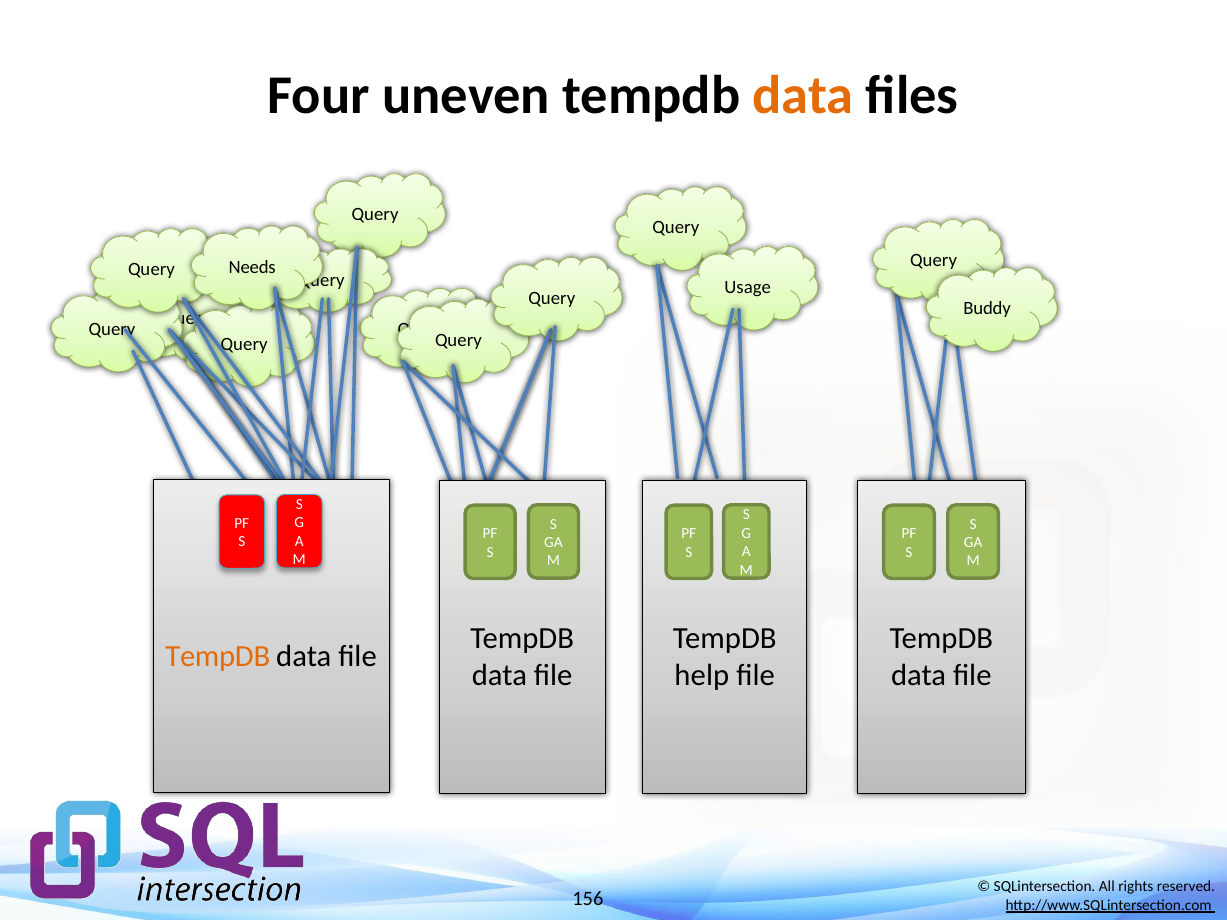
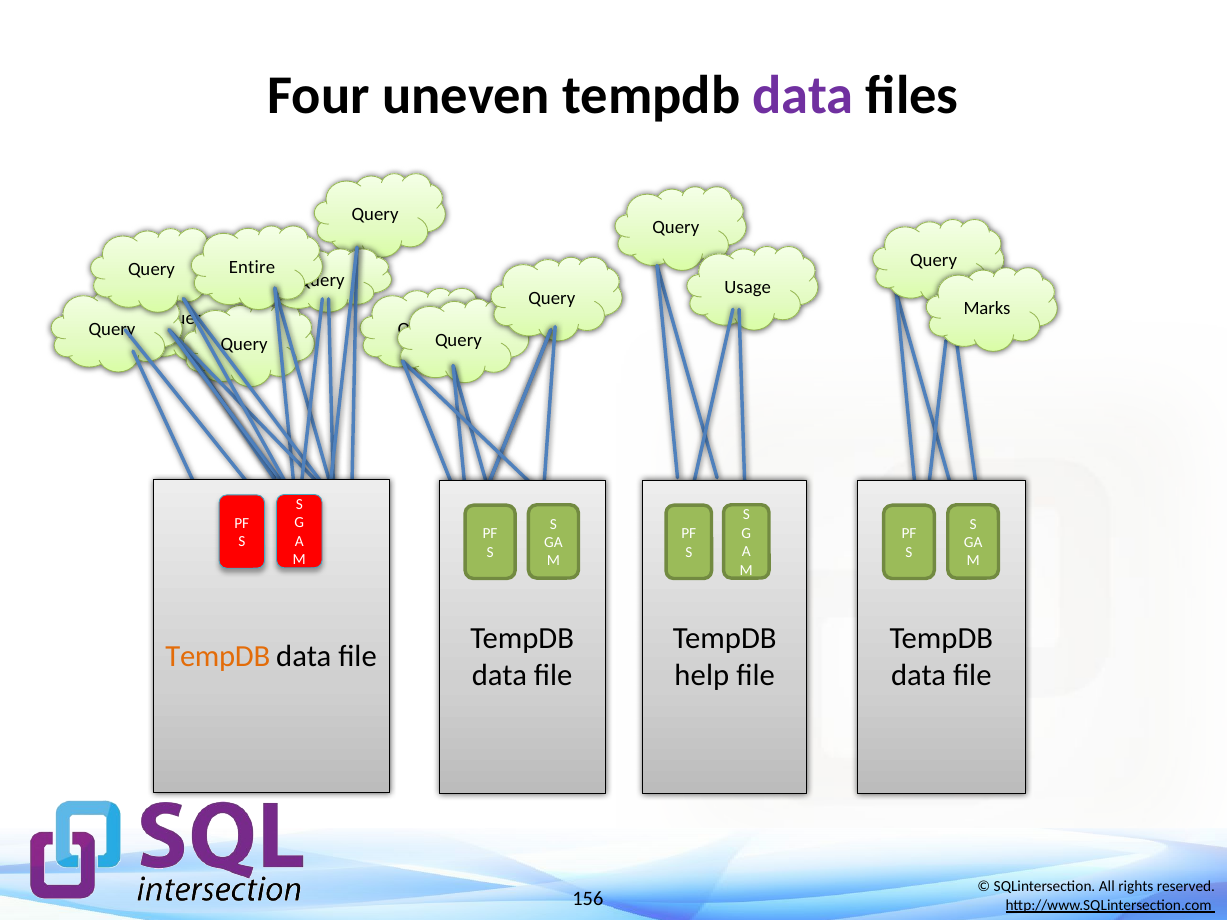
data at (803, 96) colour: orange -> purple
Needs: Needs -> Entire
Buddy: Buddy -> Marks
